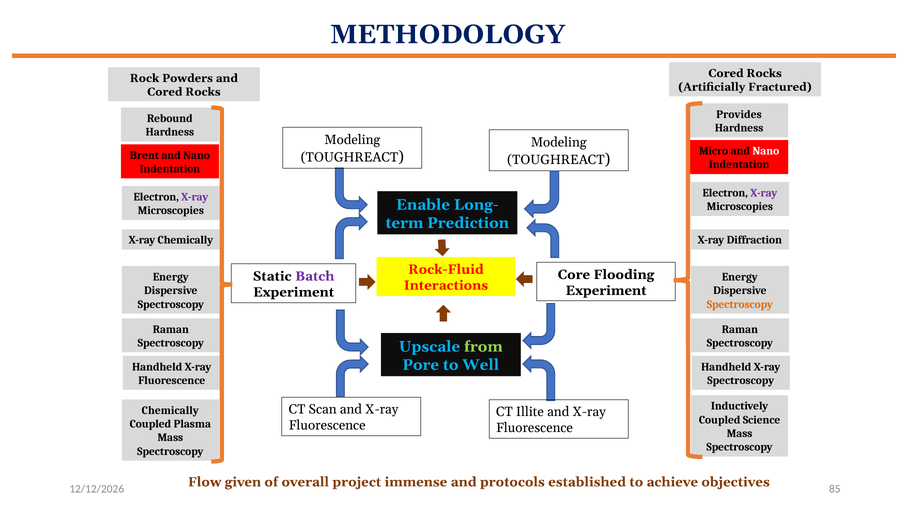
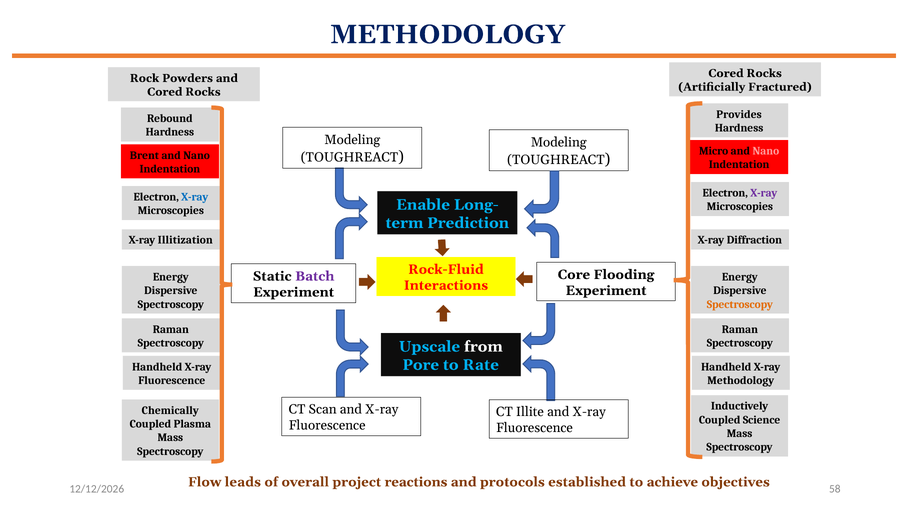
Nano at (766, 151) colour: white -> pink
X-ray at (195, 197) colour: purple -> blue
X-ray Chemically: Chemically -> Illitization
from colour: light green -> white
Well: Well -> Rate
Spectroscopy at (741, 380): Spectroscopy -> Methodology
given: given -> leads
immense: immense -> reactions
85: 85 -> 58
